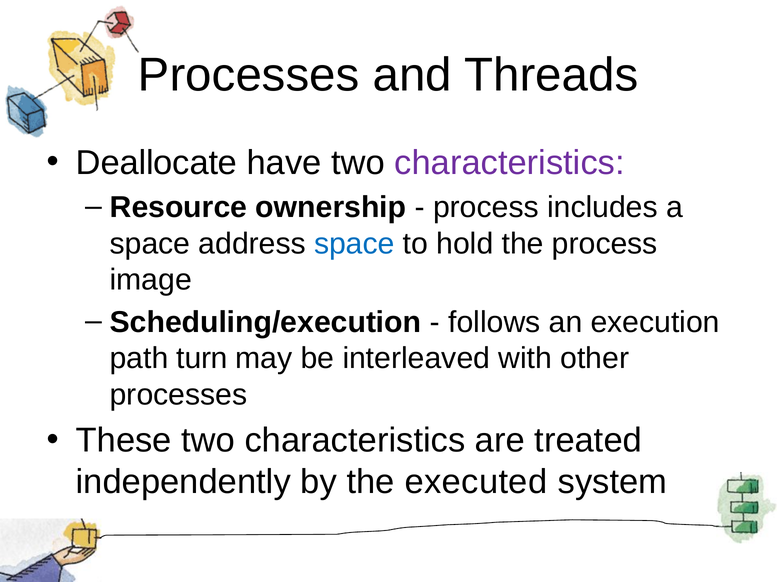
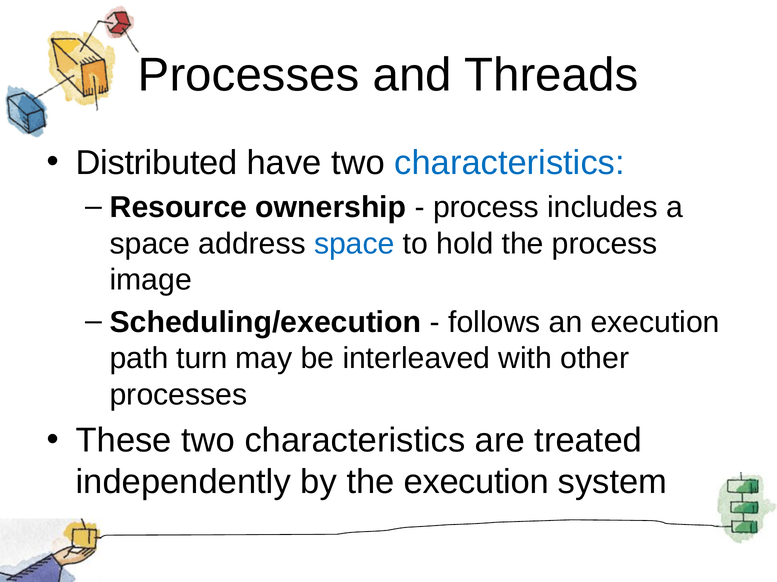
Deallocate: Deallocate -> Distributed
characteristics at (510, 163) colour: purple -> blue
the executed: executed -> execution
